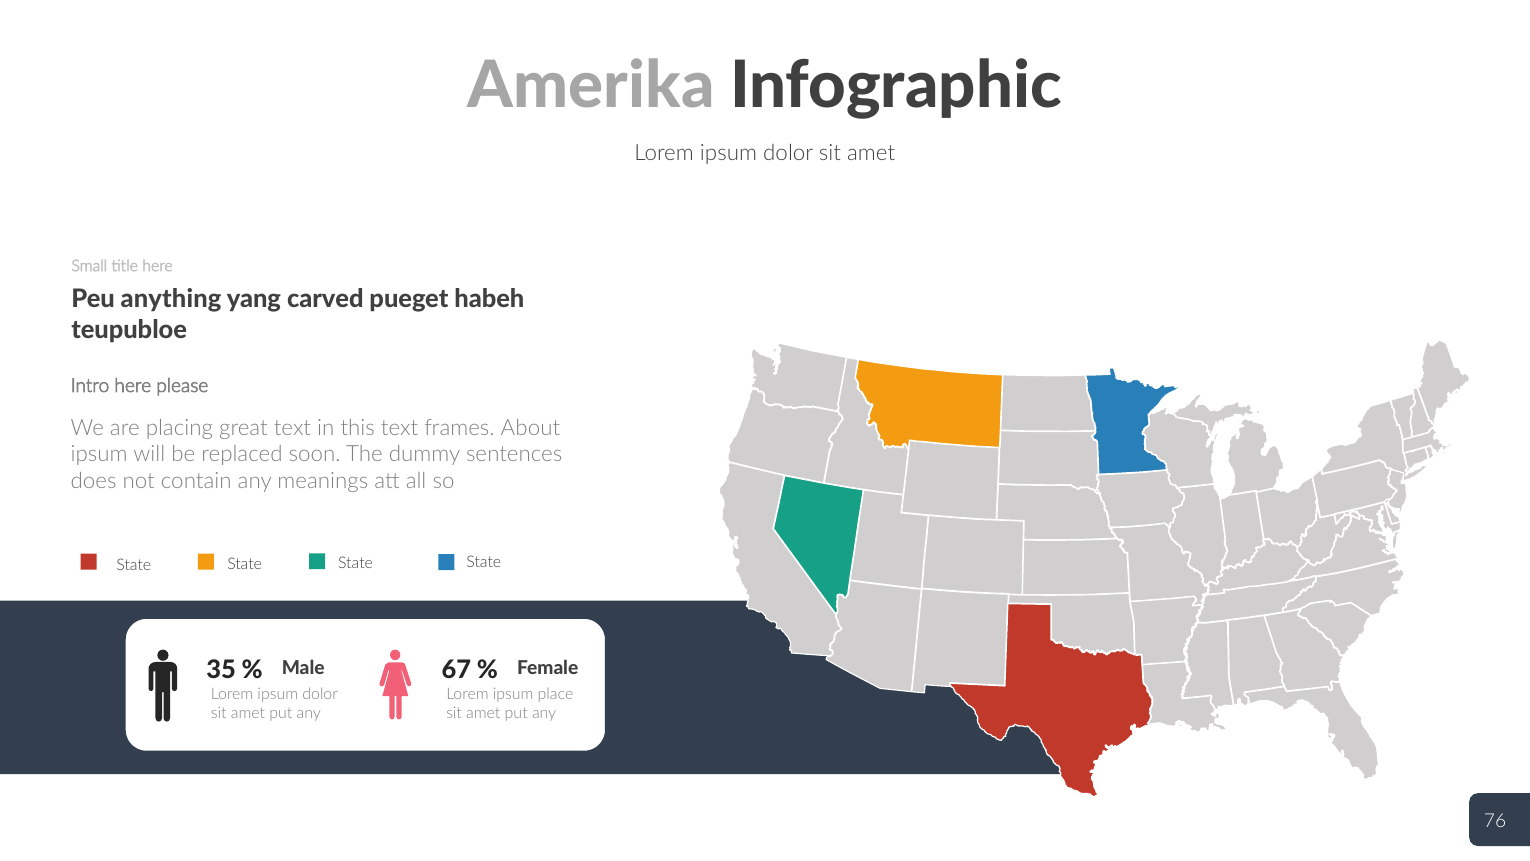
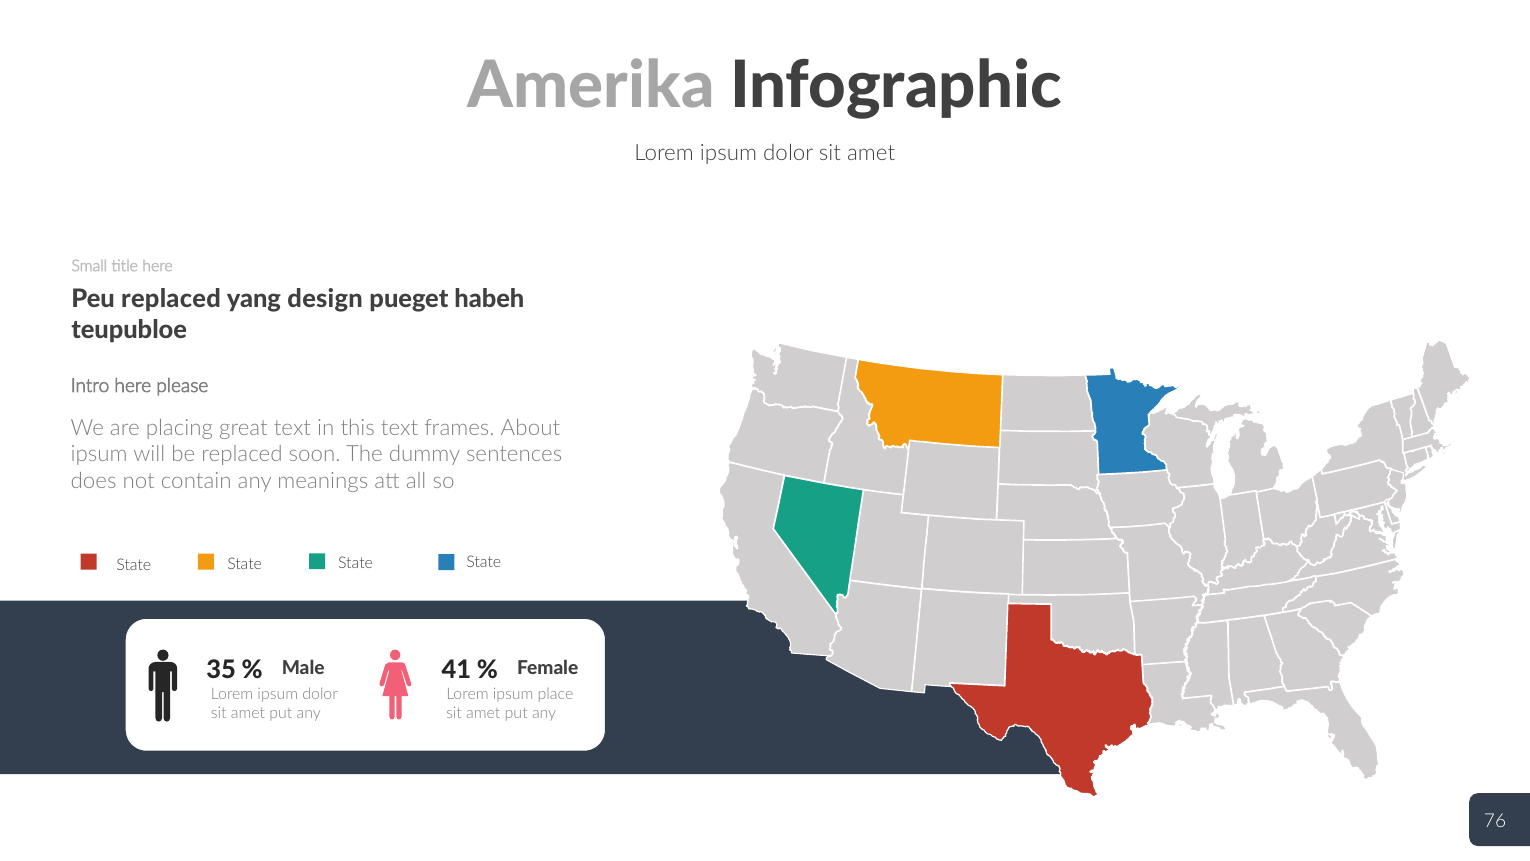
Peu anything: anything -> replaced
carved: carved -> design
67: 67 -> 41
